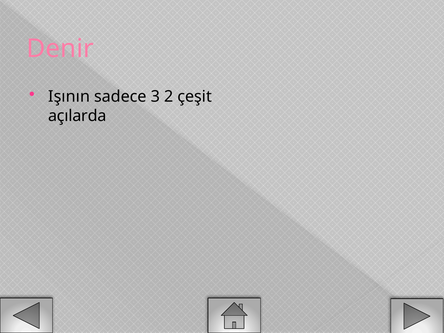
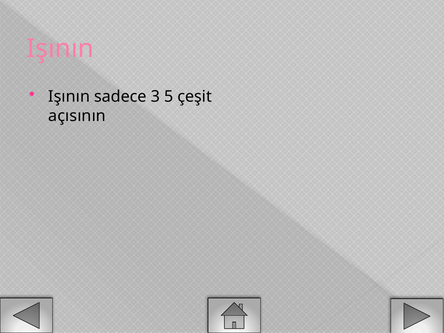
Denir at (60, 49): Denir -> Işının
2: 2 -> 5
açılarda: açılarda -> açısının
